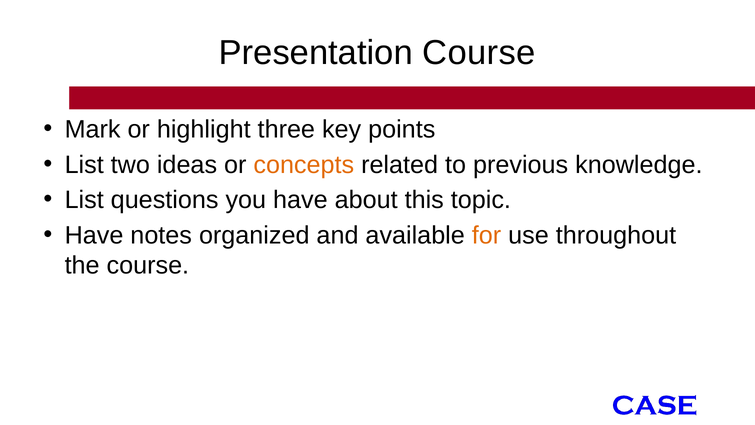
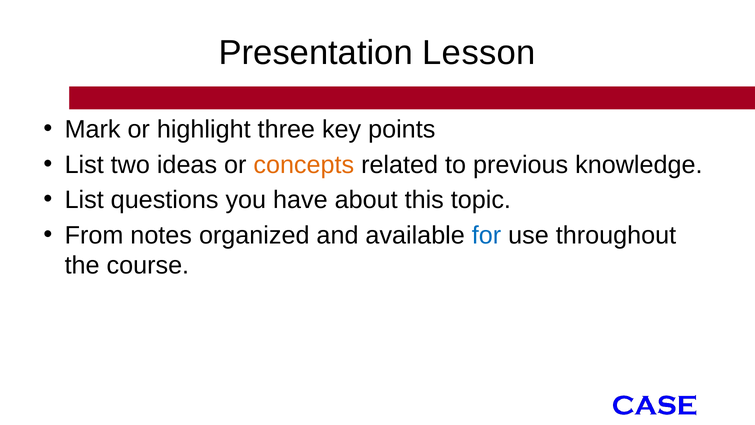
Presentation Course: Course -> Lesson
Have at (94, 235): Have -> From
for colour: orange -> blue
